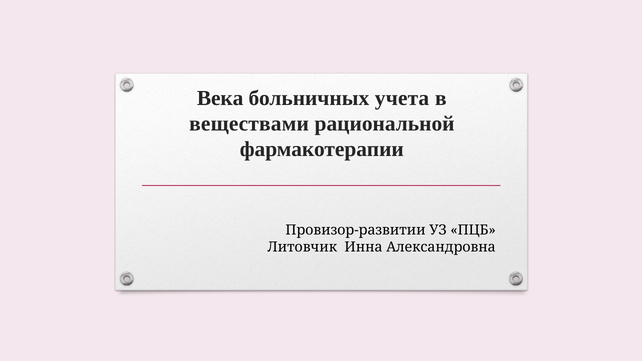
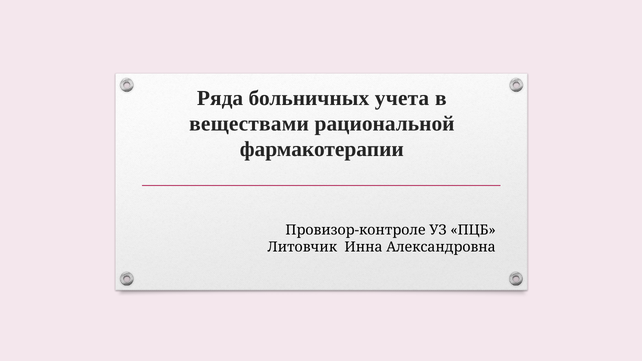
Века: Века -> Ряда
Провизор-развитии: Провизор-развитии -> Провизор-контроле
